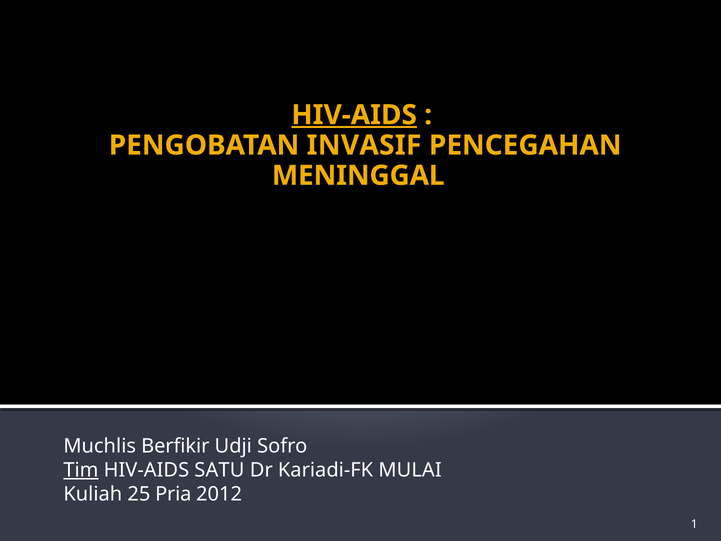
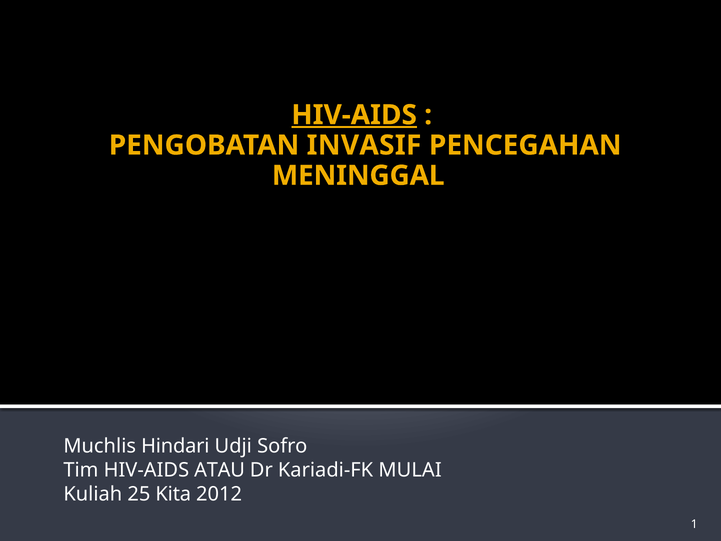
Berfikir: Berfikir -> Hindari
Tim underline: present -> none
SATU: SATU -> ATAU
Pria: Pria -> Kita
